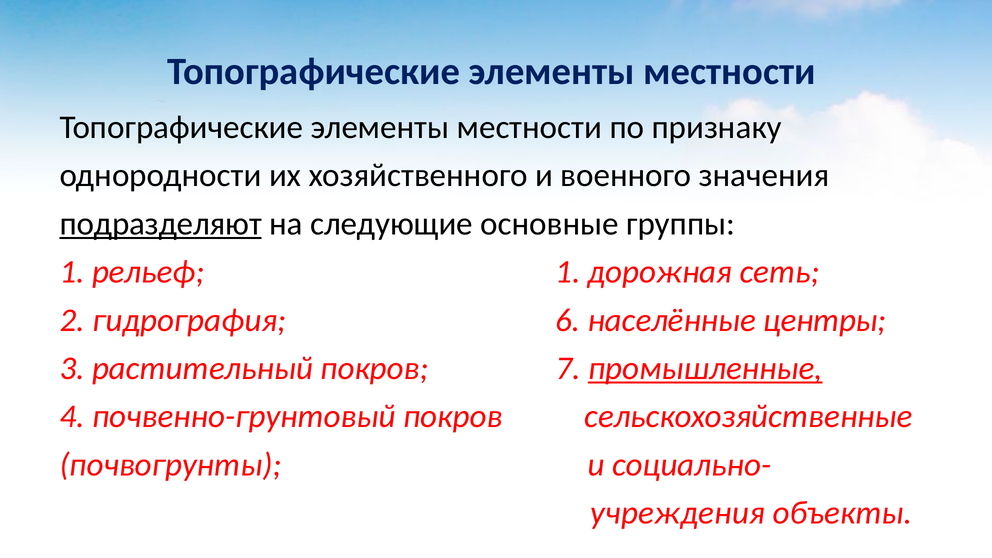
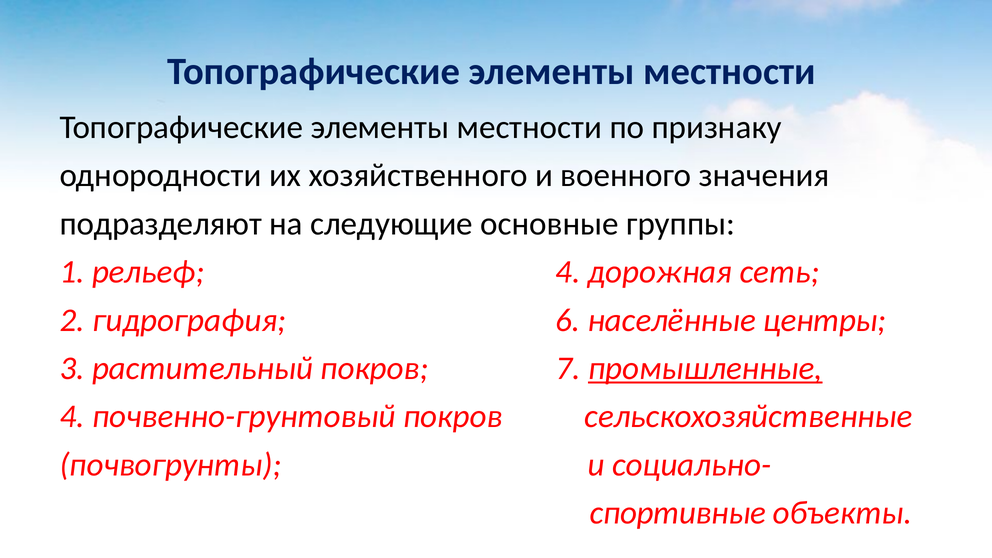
подразделяют underline: present -> none
рельеф 1: 1 -> 4
учреждения: учреждения -> спортивные
